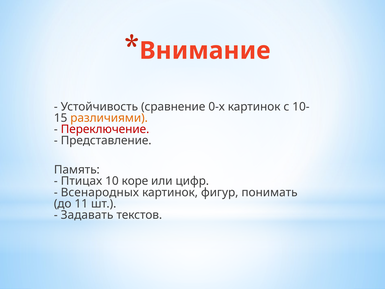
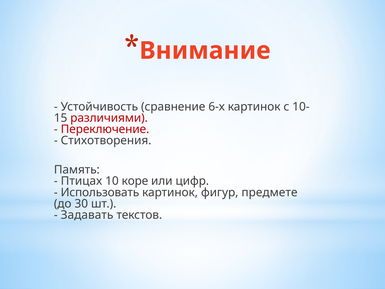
0-х: 0-х -> 6-х
различиями colour: orange -> red
Представление: Представление -> Стихотворения
Всенародных: Всенародных -> Использовать
понимать: понимать -> предмете
11: 11 -> 30
